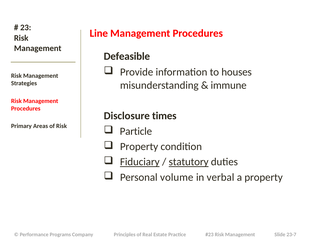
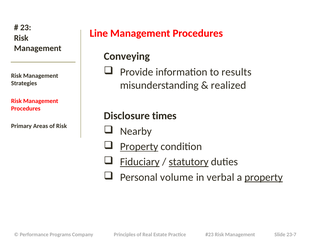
Defeasible: Defeasible -> Conveying
houses: houses -> results
immune: immune -> realized
Particle: Particle -> Nearby
Property at (139, 147) underline: none -> present
property at (264, 177) underline: none -> present
